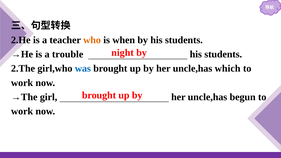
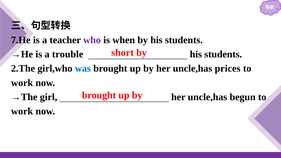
2.He: 2.He -> 7.He
who colour: orange -> purple
night: night -> short
which: which -> prices
